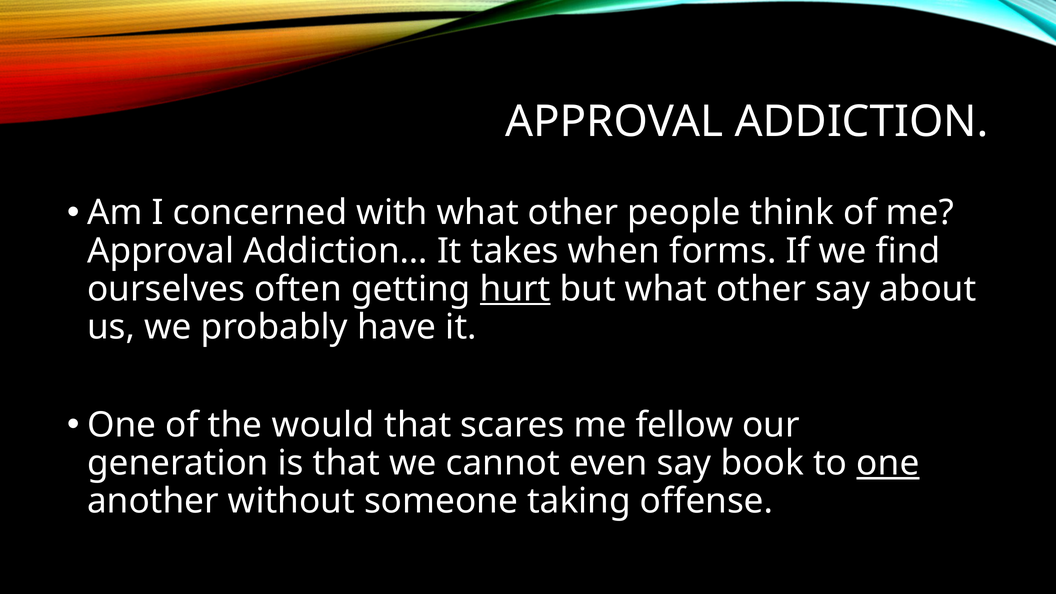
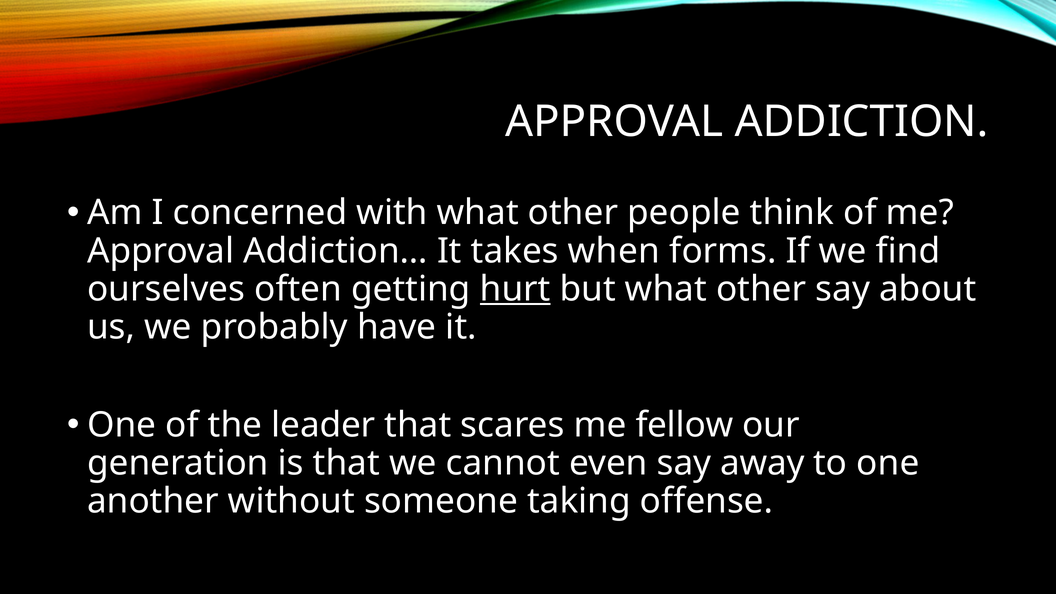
would: would -> leader
book: book -> away
one at (888, 463) underline: present -> none
